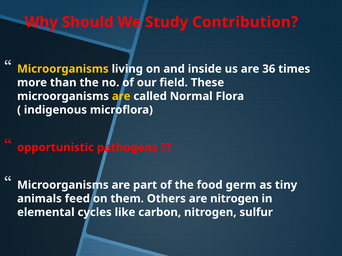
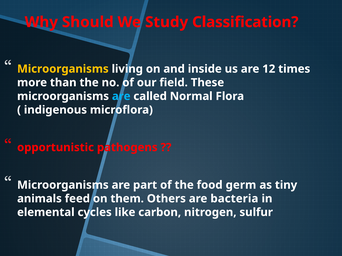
Contribution: Contribution -> Classification
36: 36 -> 12
are at (121, 96) colour: yellow -> light blue
are nitrogen: nitrogen -> bacteria
